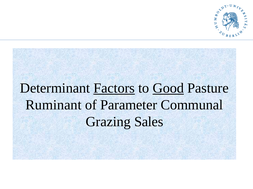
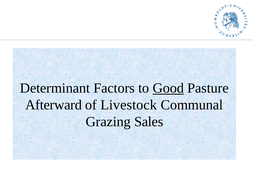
Factors underline: present -> none
Ruminant: Ruminant -> Afterward
Parameter: Parameter -> Livestock
